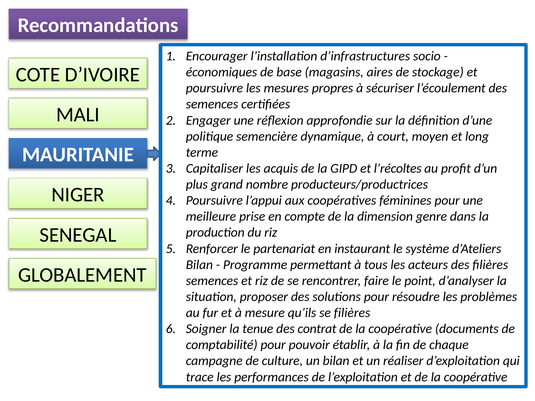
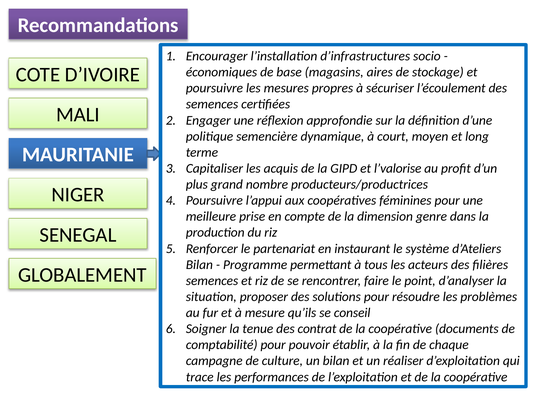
l’récoltes: l’récoltes -> l’valorise
se filières: filières -> conseil
